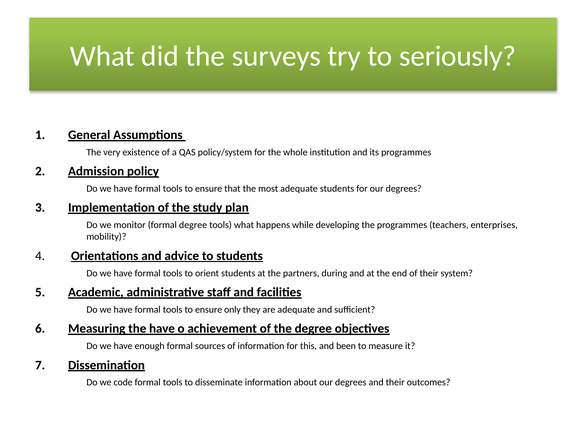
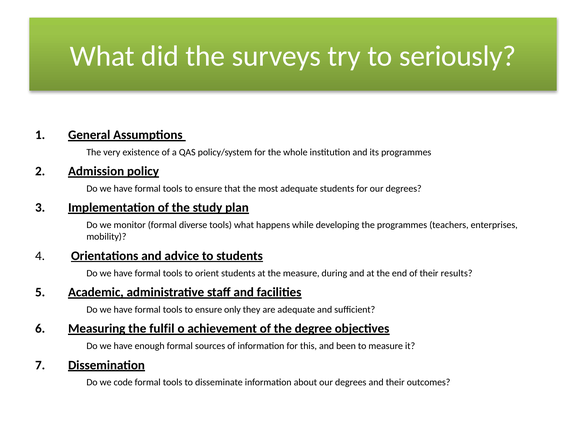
formal degree: degree -> diverse
the partners: partners -> measure
system: system -> results
the have: have -> fulfil
